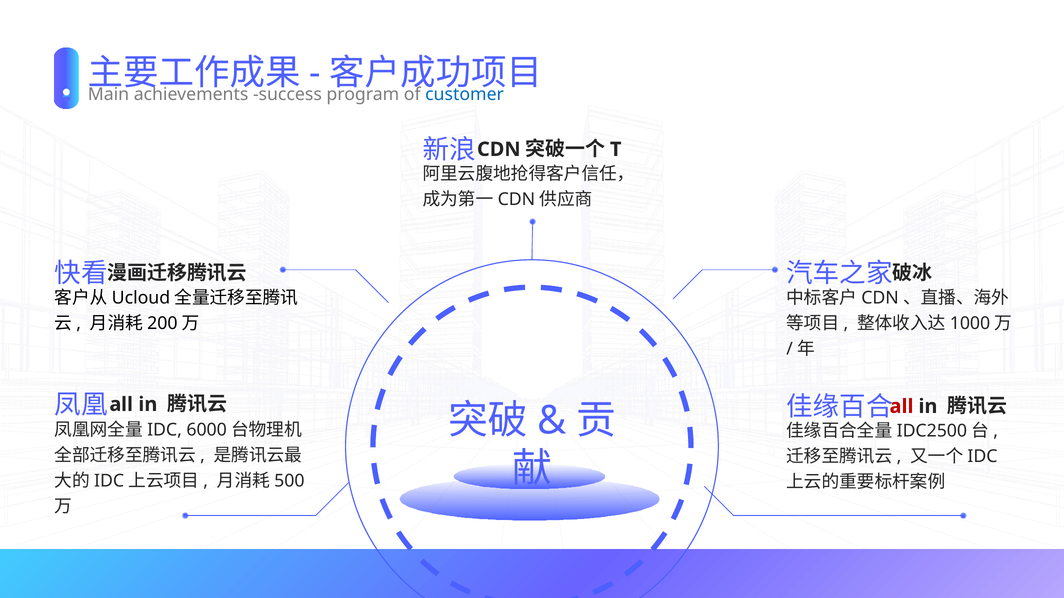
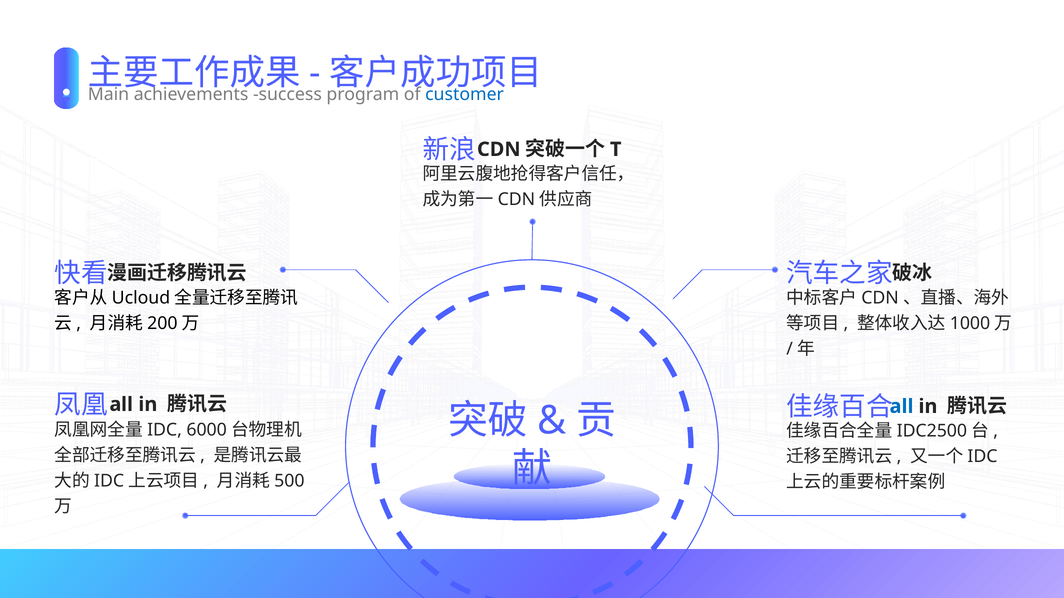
all at (901, 407) colour: red -> blue
